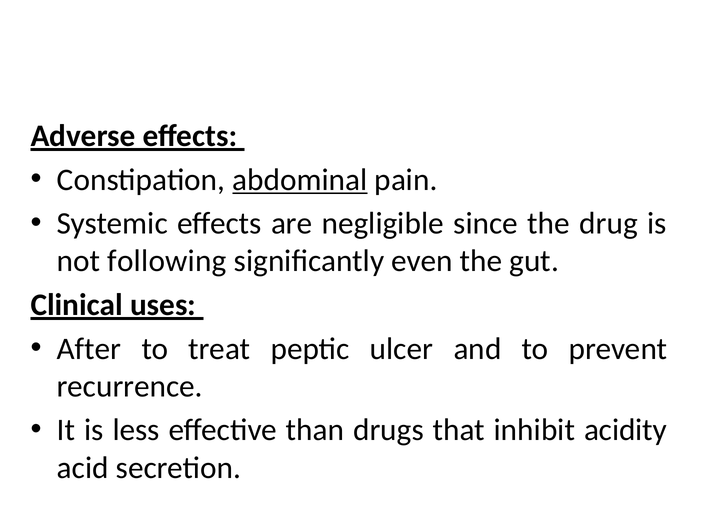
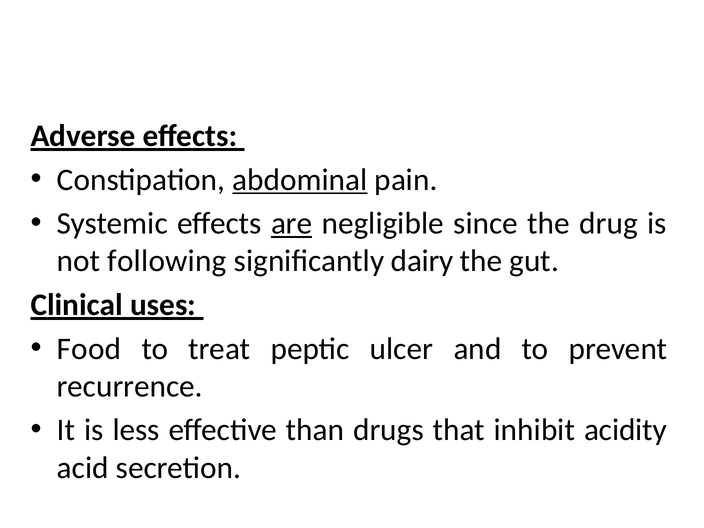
are underline: none -> present
even: even -> dairy
After: After -> Food
